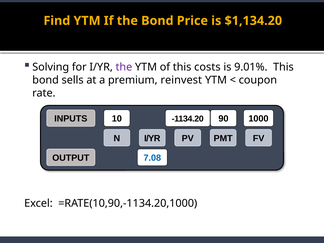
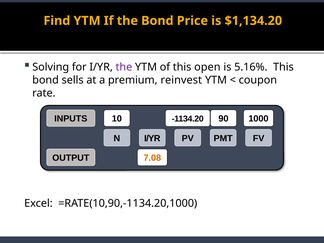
costs: costs -> open
9.01%: 9.01% -> 5.16%
7.08 colour: blue -> orange
